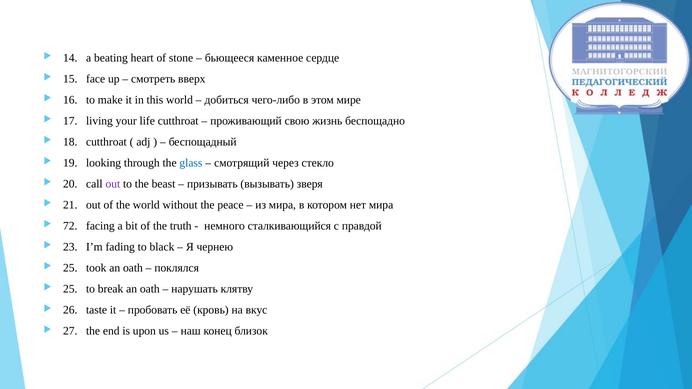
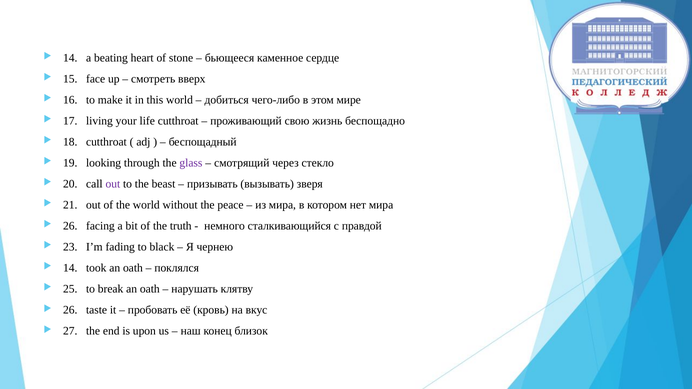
glass colour: blue -> purple
72 at (70, 226): 72 -> 26
25 at (70, 268): 25 -> 14
